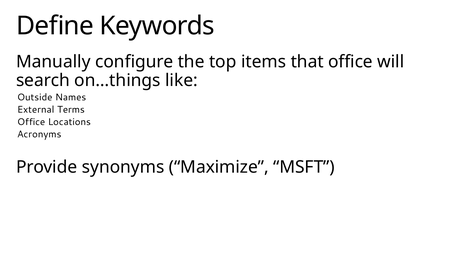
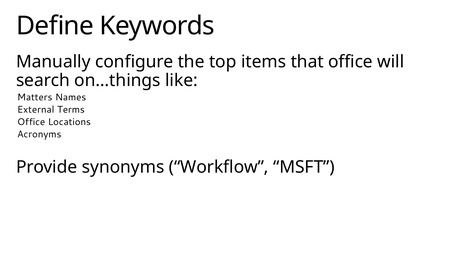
Outside: Outside -> Matters
Maximize: Maximize -> Workflow
